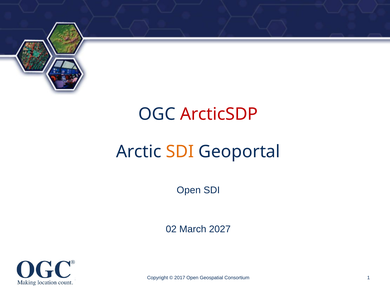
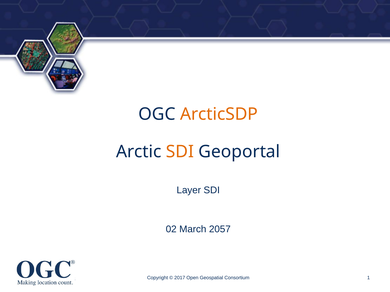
ArcticSDP colour: red -> orange
Open at (189, 190): Open -> Layer
2027: 2027 -> 2057
